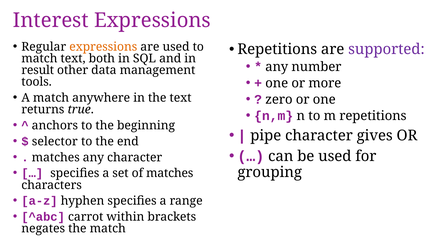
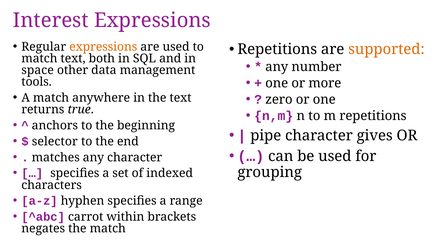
supported colour: purple -> orange
result: result -> space
of matches: matches -> indexed
